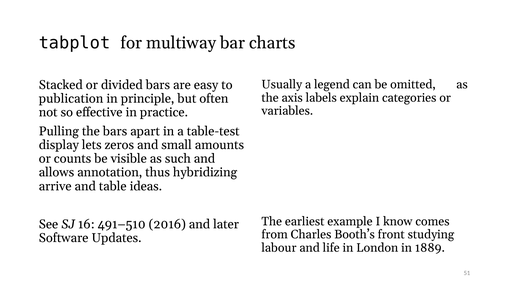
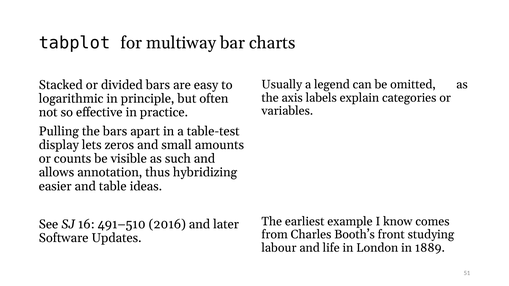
publication: publication -> logarithmic
arrive: arrive -> easier
